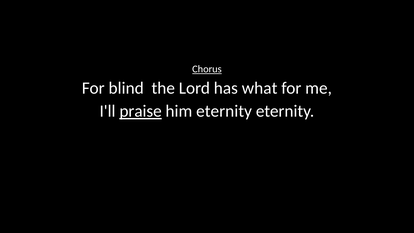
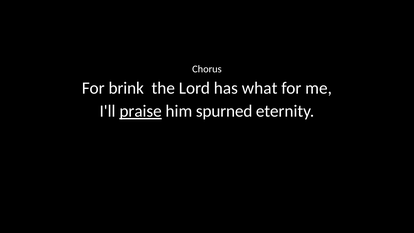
Chorus underline: present -> none
blind: blind -> brink
him eternity: eternity -> spurned
